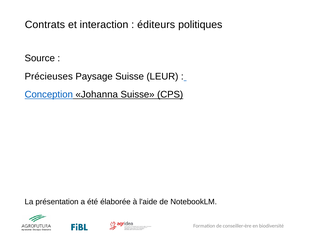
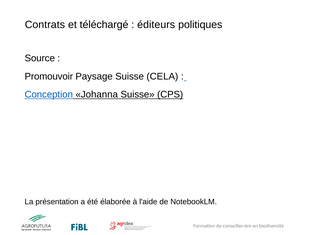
interaction: interaction -> téléchargé
Précieuses: Précieuses -> Promouvoir
LEUR: LEUR -> CELA
